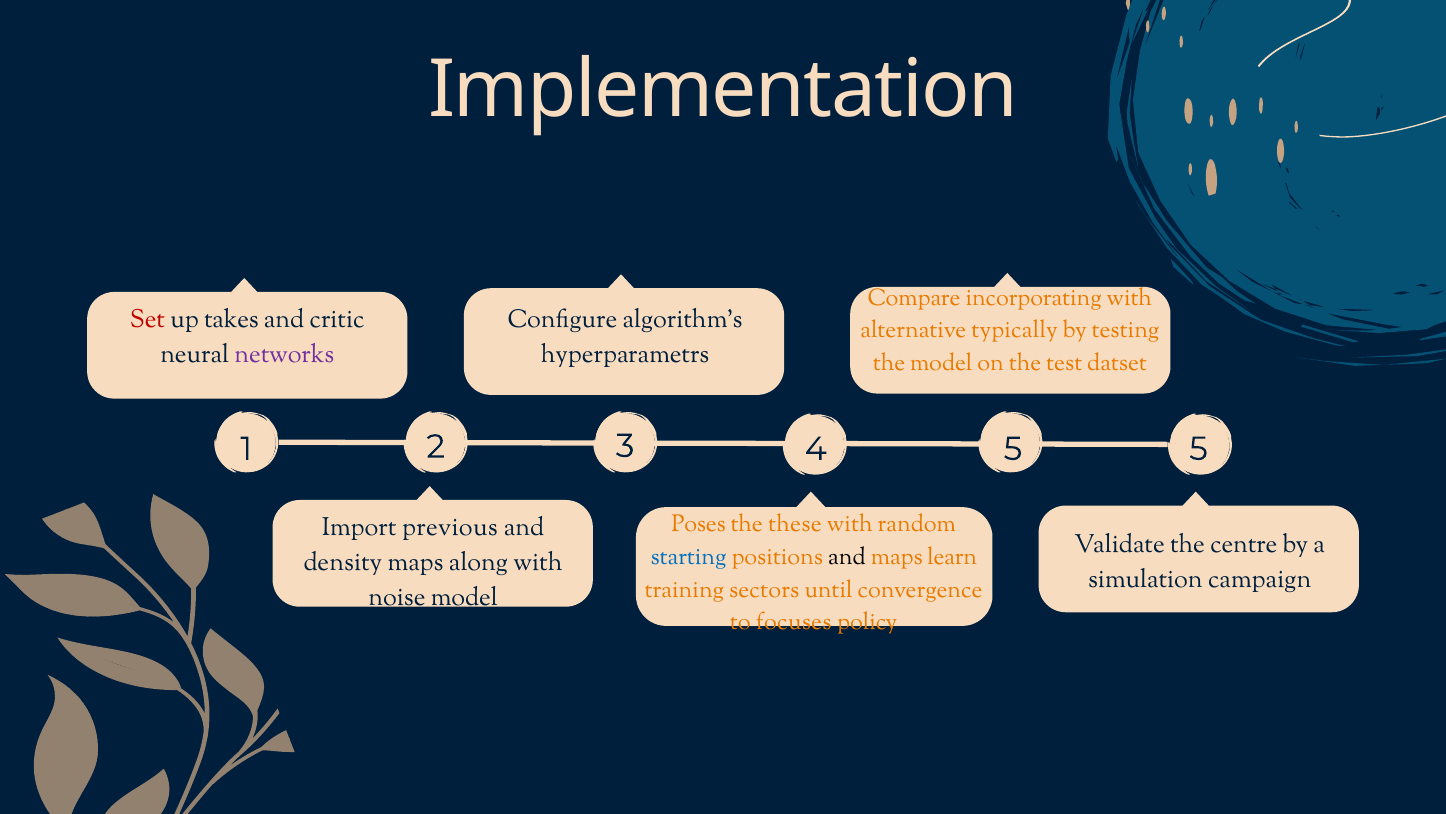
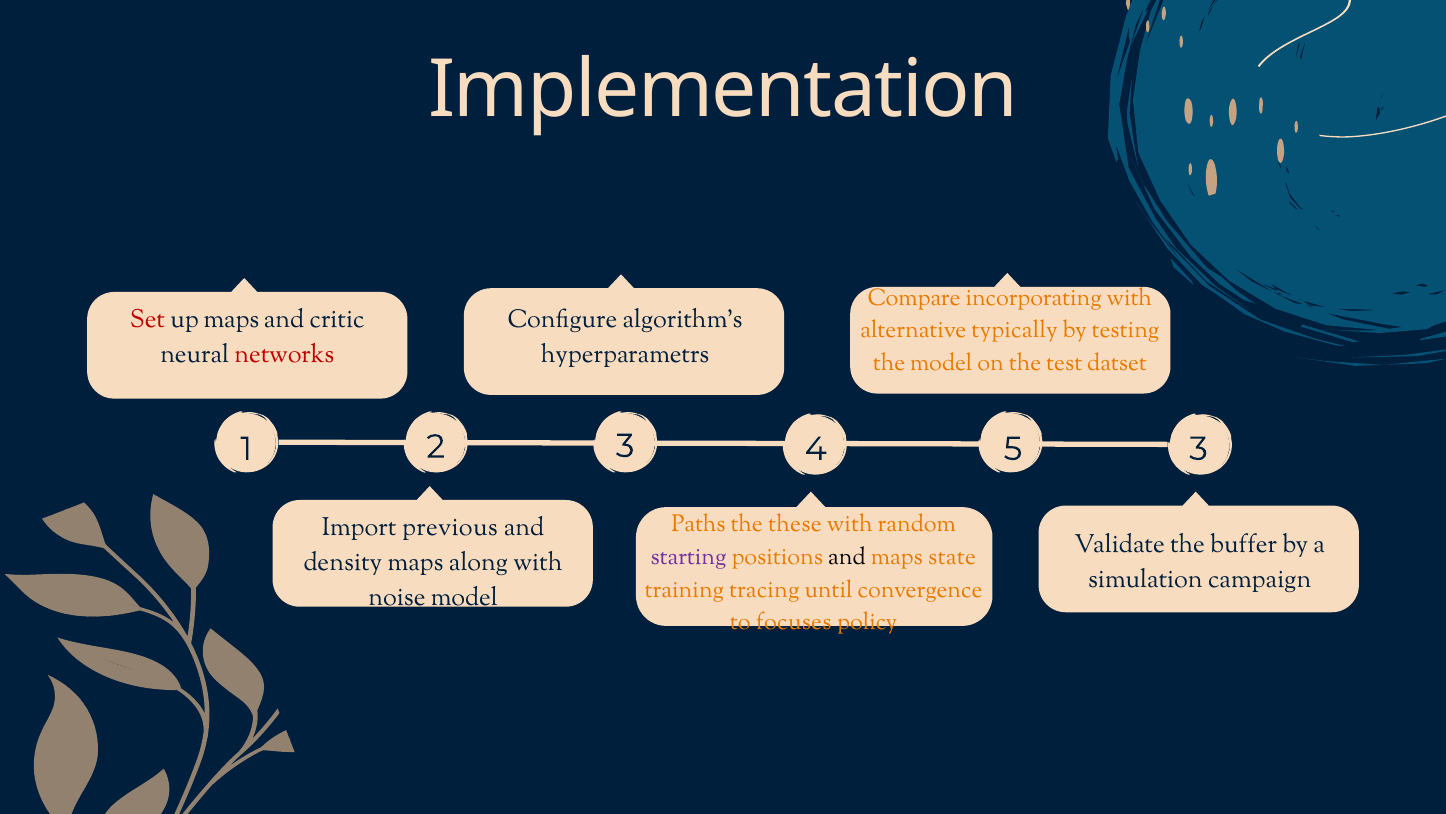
up takes: takes -> maps
networks colour: purple -> red
2 5: 5 -> 3
Poses: Poses -> Paths
centre: centre -> buffer
starting colour: blue -> purple
learn: learn -> state
sectors: sectors -> tracing
